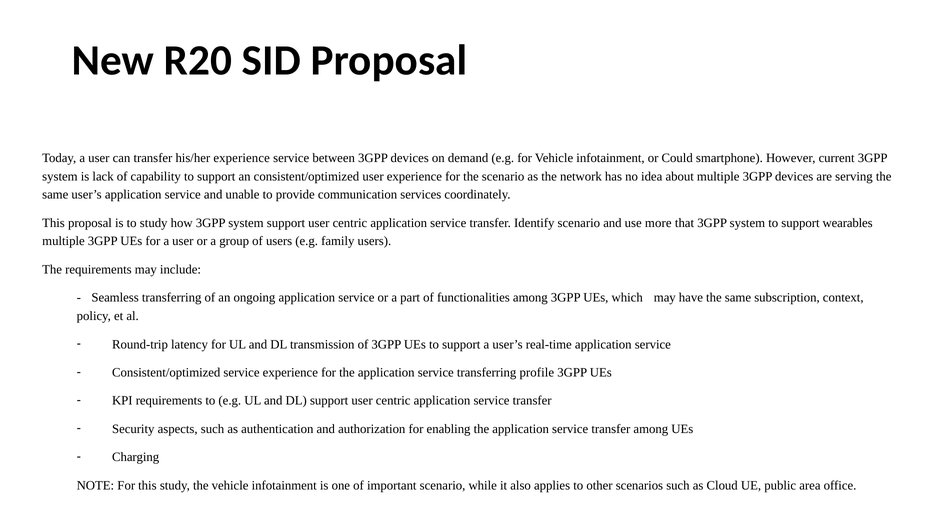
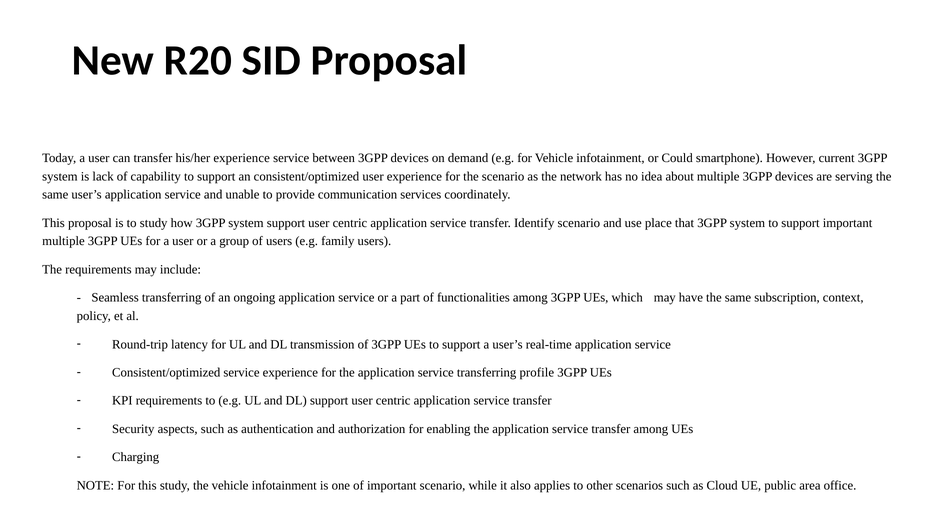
more: more -> place
support wearables: wearables -> important
